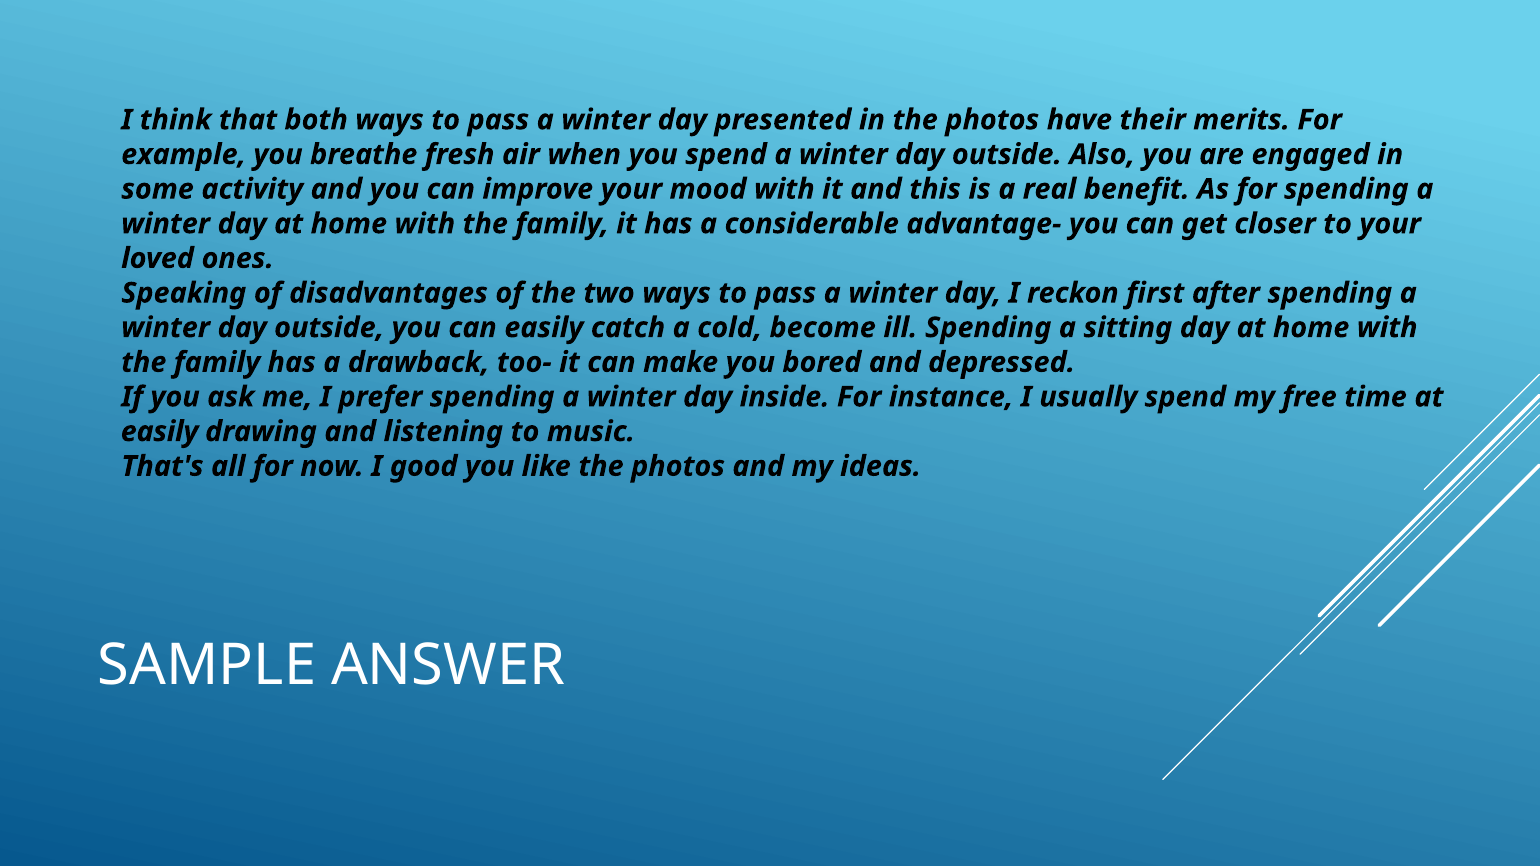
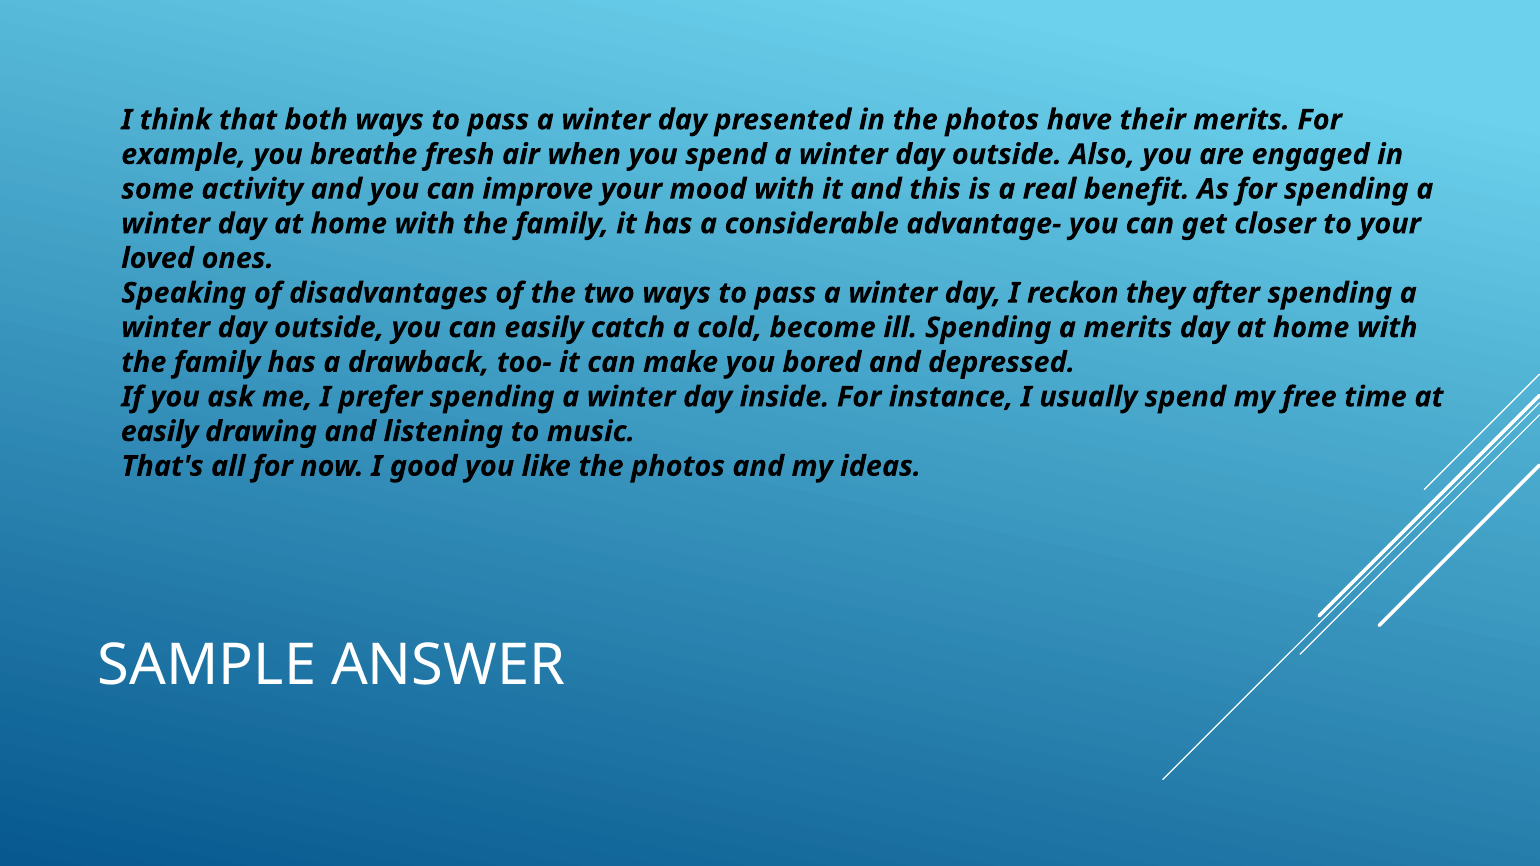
first: first -> they
a sitting: sitting -> merits
